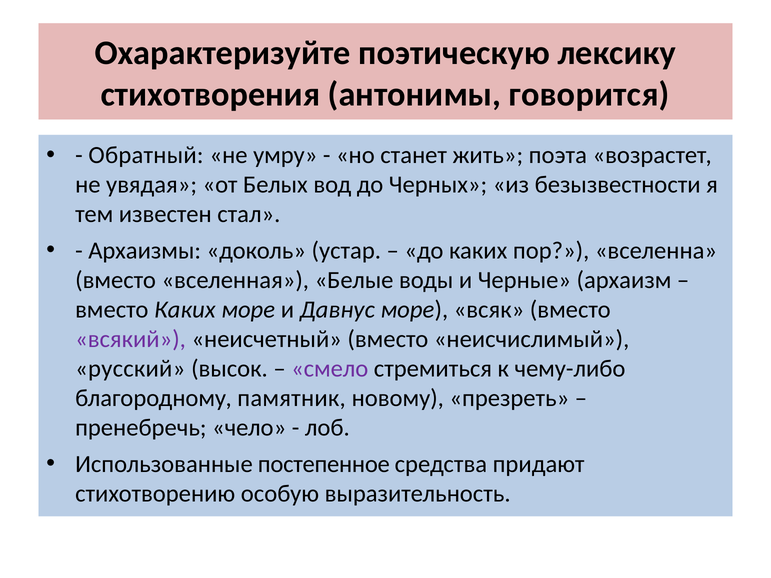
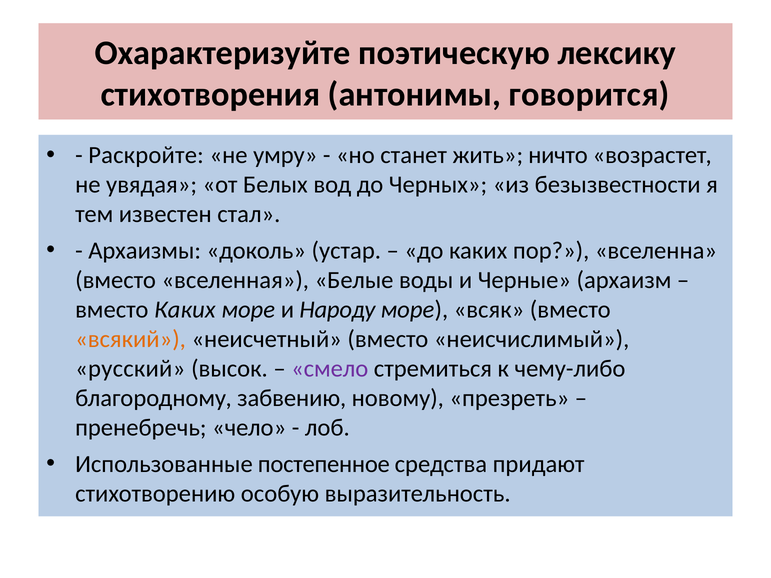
Обратный: Обратный -> Раскройте
поэта: поэта -> ничто
Давнус: Давнус -> Народу
всякий colour: purple -> orange
памятник: памятник -> забвению
